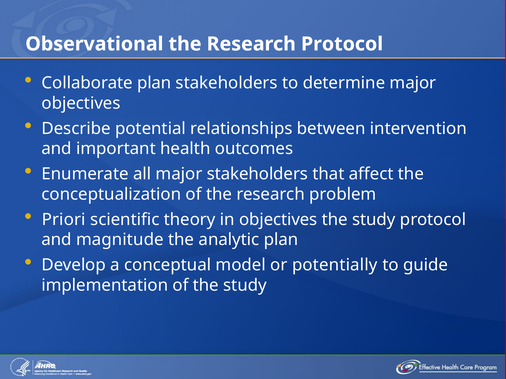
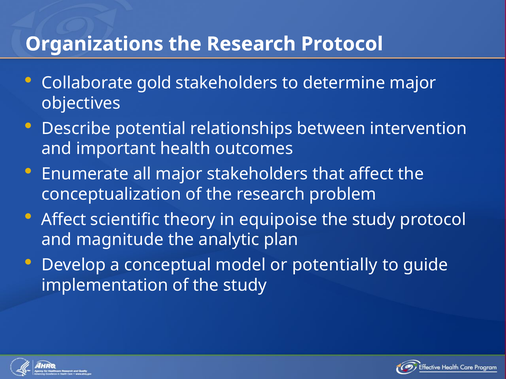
Observational: Observational -> Organizations
Collaborate plan: plan -> gold
Priori at (64, 220): Priori -> Affect
in objectives: objectives -> equipoise
